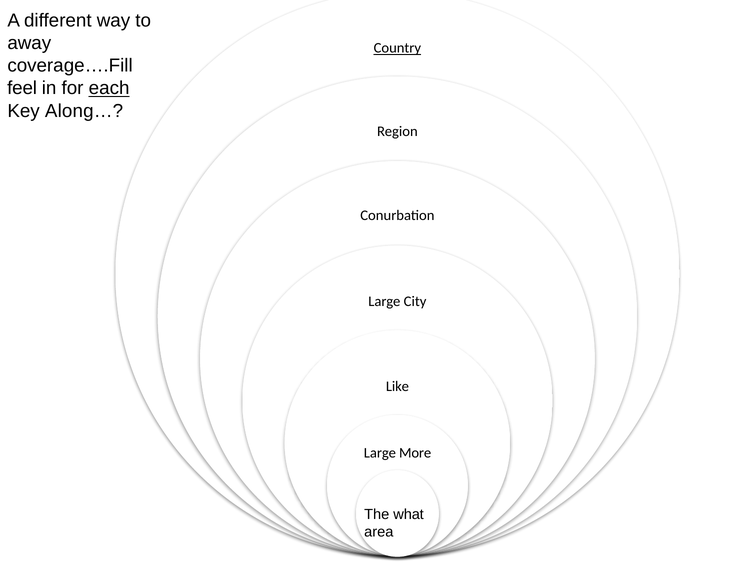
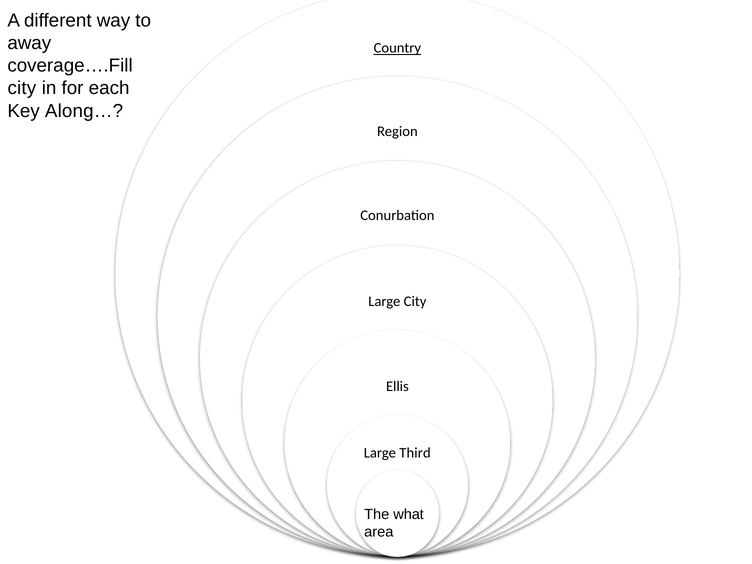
feel at (22, 88): feel -> city
each underline: present -> none
Like: Like -> Ellis
More: More -> Third
